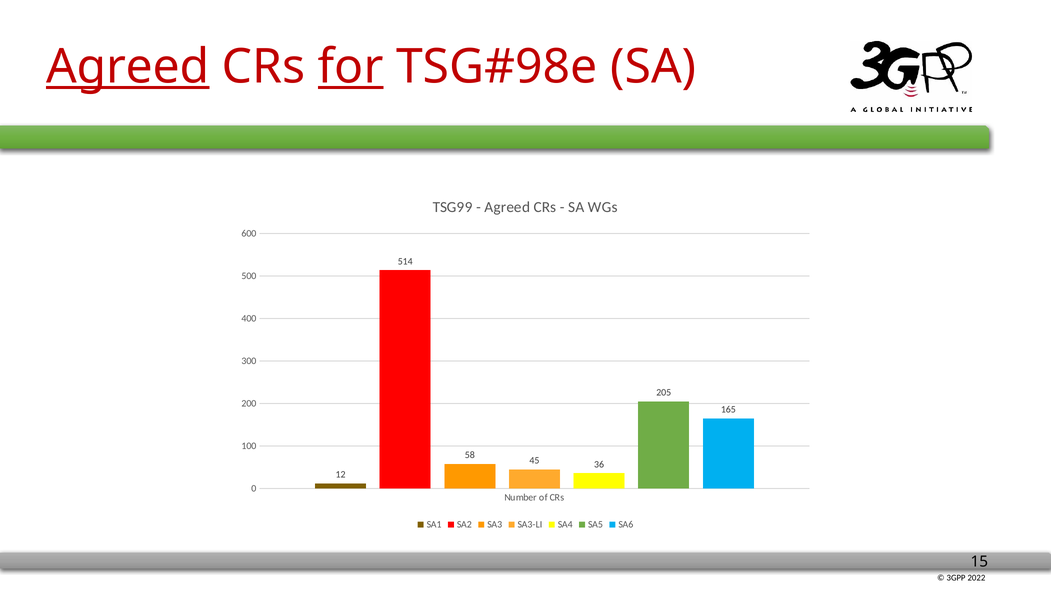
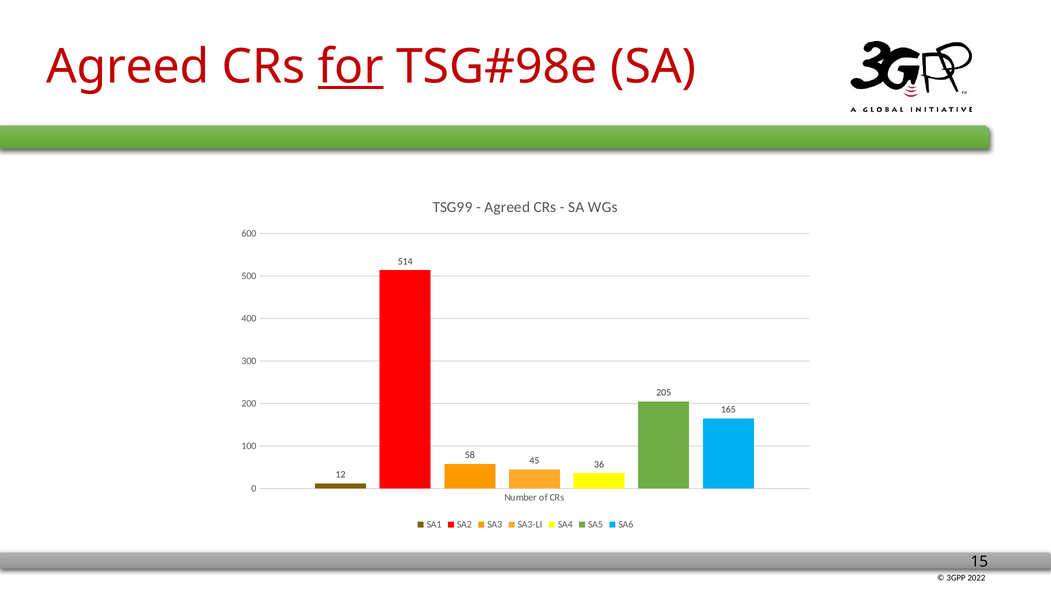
Agreed at (128, 67) underline: present -> none
